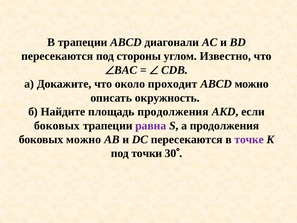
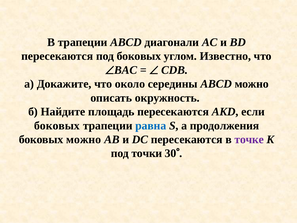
под стороны: стороны -> боковых
проходит: проходит -> середины
площадь продолжения: продолжения -> пересекаются
равна colour: purple -> blue
